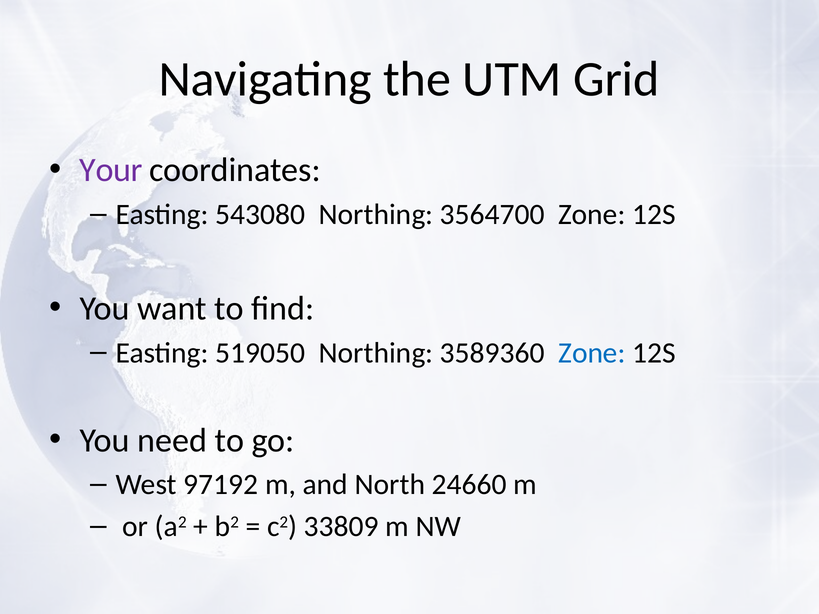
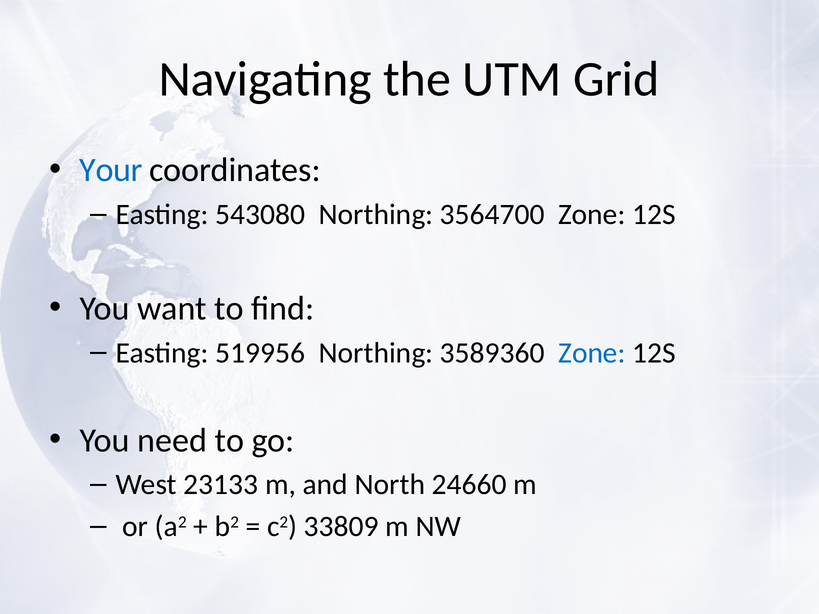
Your colour: purple -> blue
519050: 519050 -> 519956
97192: 97192 -> 23133
